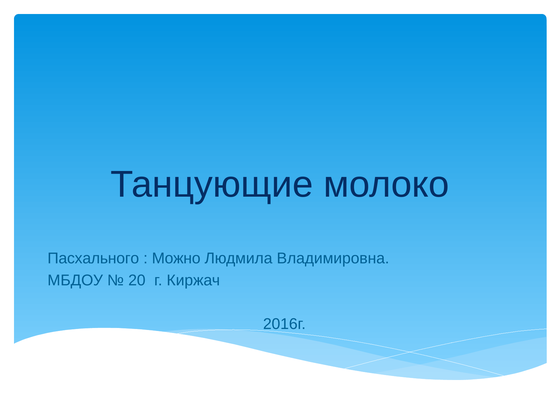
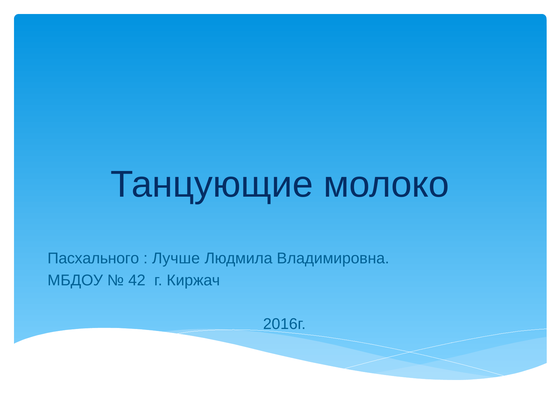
Можно: Можно -> Лучше
20: 20 -> 42
